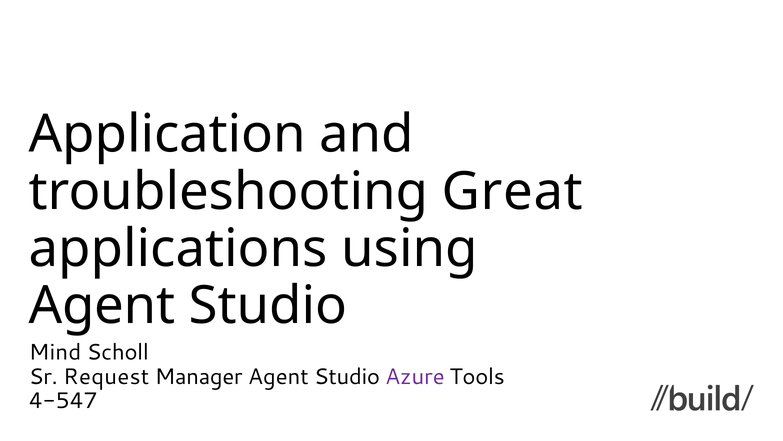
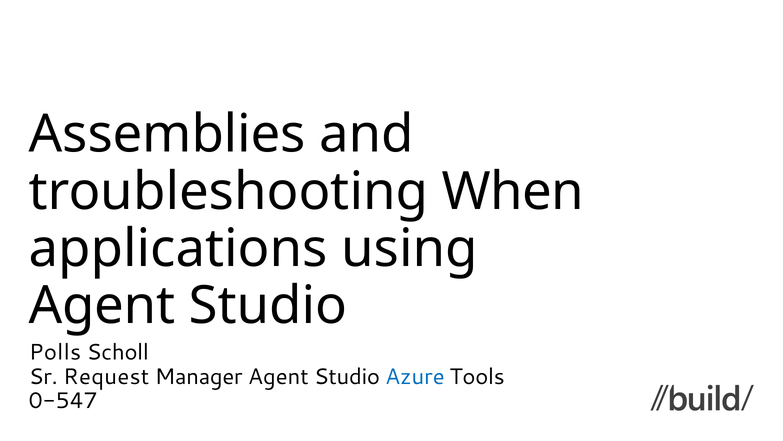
Application: Application -> Assemblies
Great: Great -> When
Mind: Mind -> Polls
Azure colour: purple -> blue
4-547: 4-547 -> 0-547
